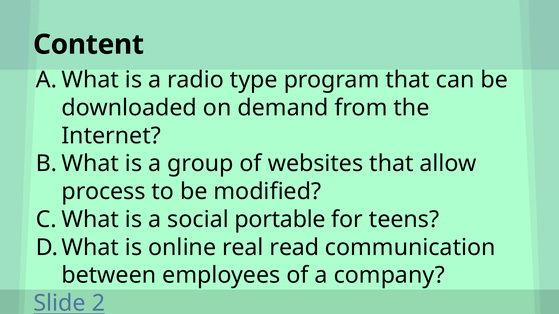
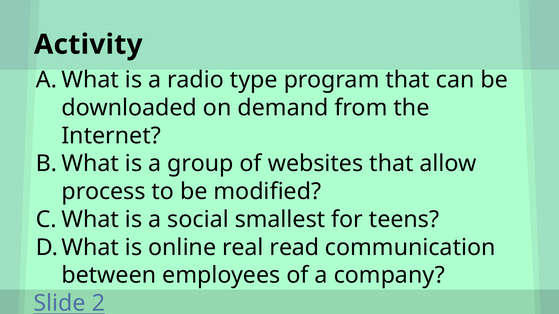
Content: Content -> Activity
portable: portable -> smallest
